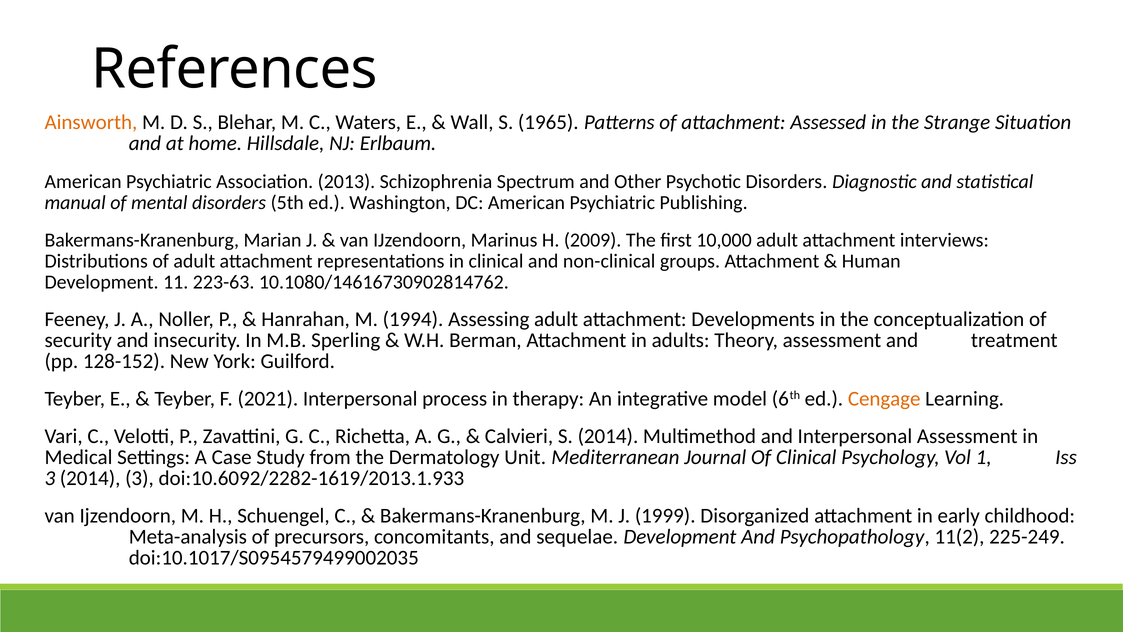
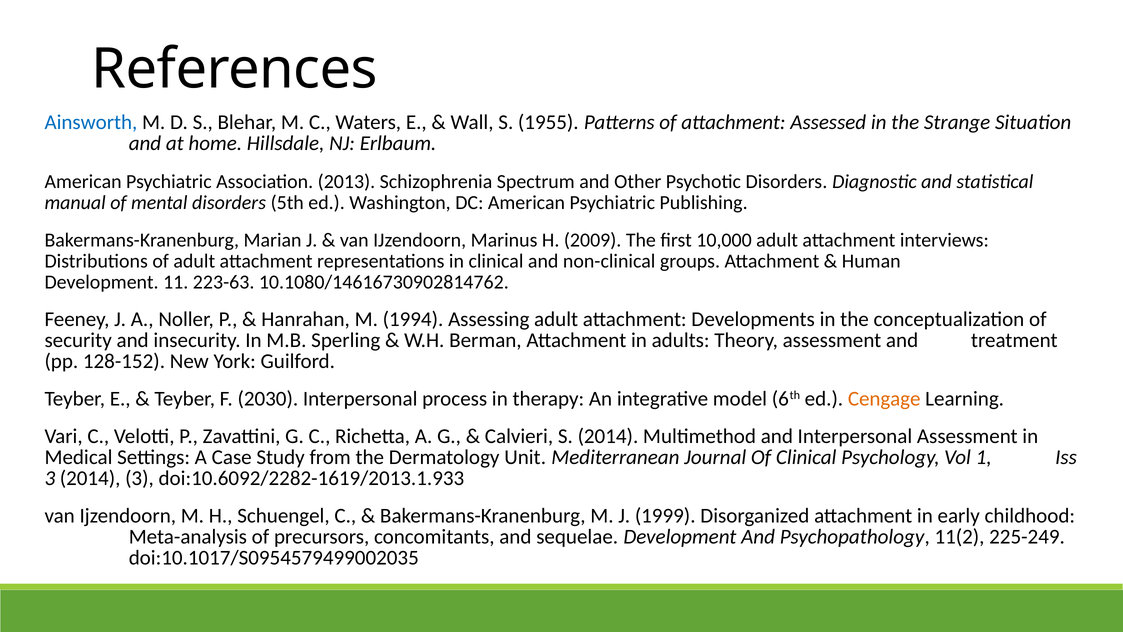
Ainsworth colour: orange -> blue
1965: 1965 -> 1955
2021: 2021 -> 2030
